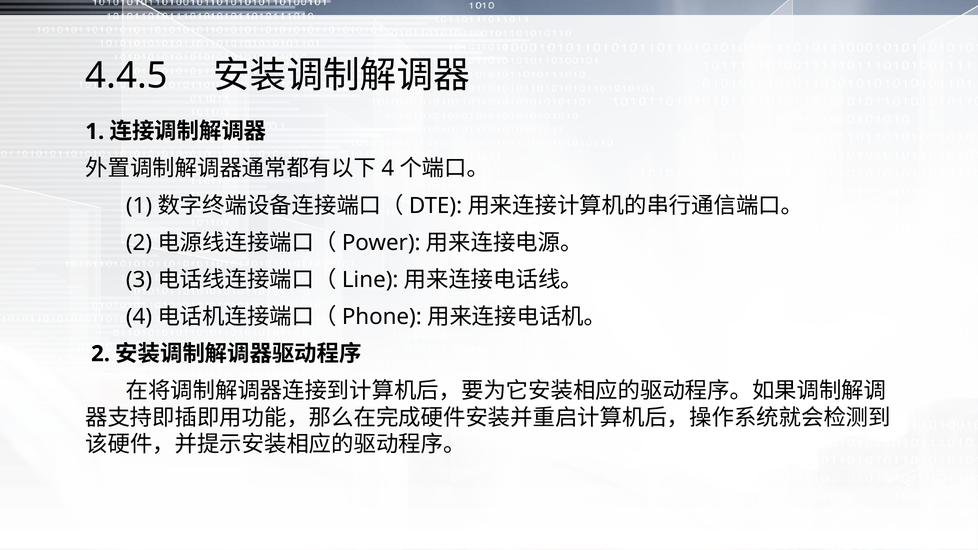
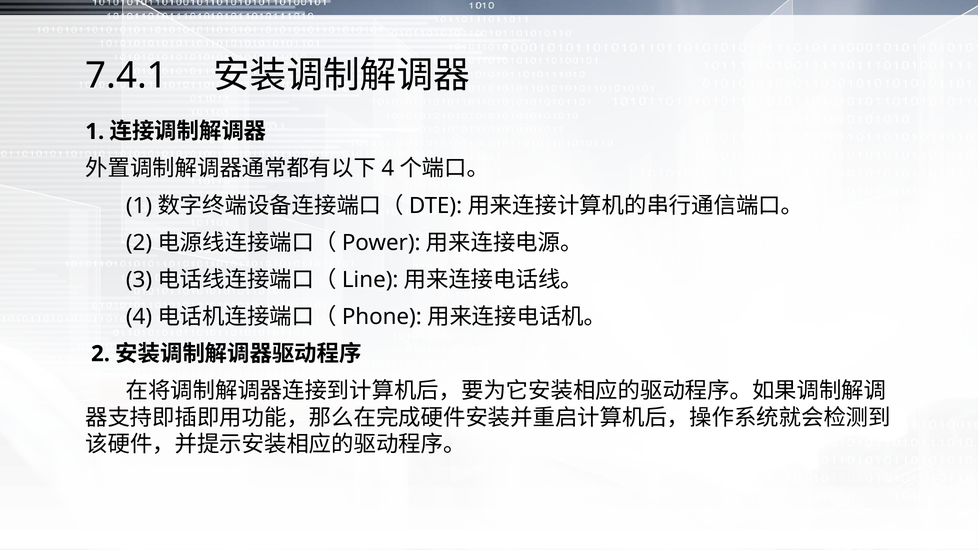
4.4.5: 4.4.5 -> 7.4.1
